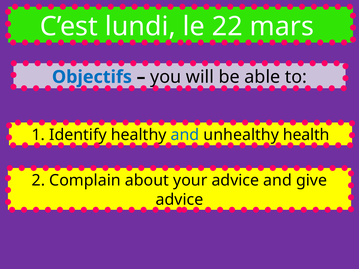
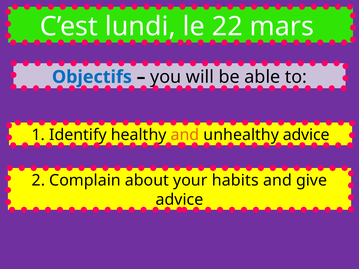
and at (185, 135) colour: blue -> orange
unhealthy health: health -> advice
your advice: advice -> habits
